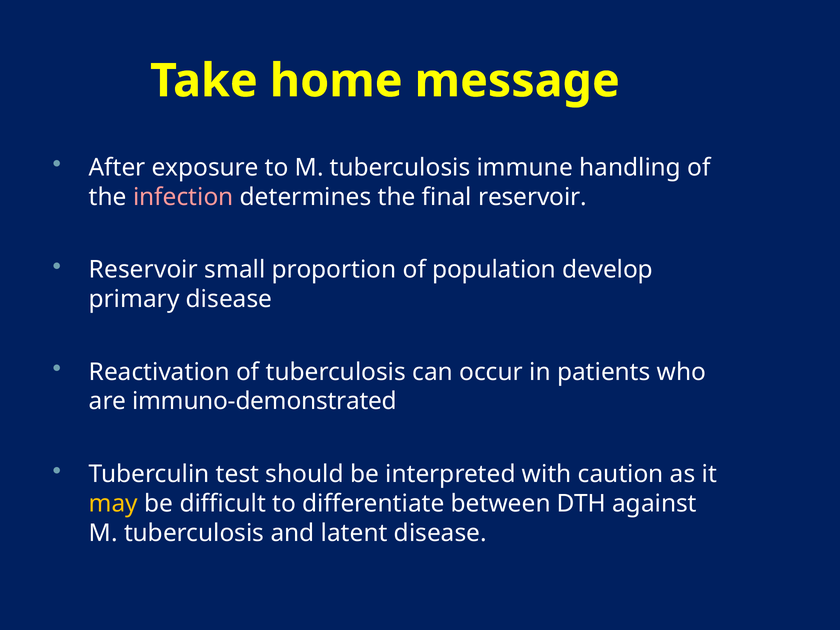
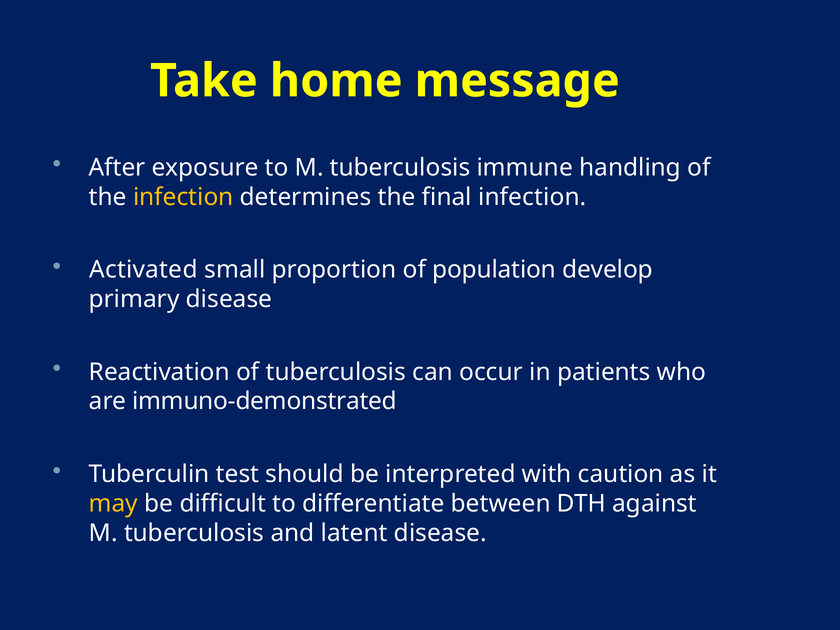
infection at (183, 197) colour: pink -> yellow
final reservoir: reservoir -> infection
Reservoir at (143, 270): Reservoir -> Activated
